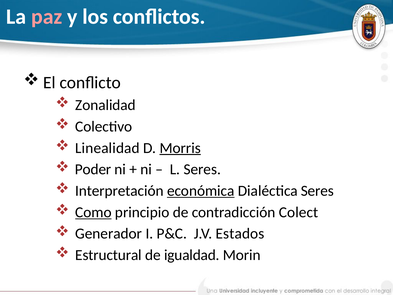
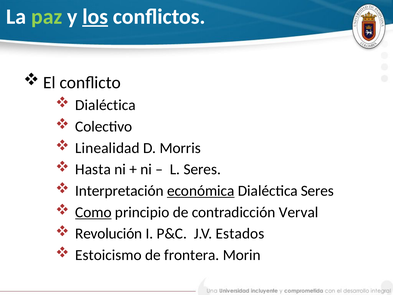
paz colour: pink -> light green
los underline: none -> present
Zonalidad at (105, 105): Zonalidad -> Dialéctica
Morris underline: present -> none
Poder: Poder -> Hasta
Colect: Colect -> Verval
Generador: Generador -> Revolución
Estructural: Estructural -> Estoicismo
igualdad: igualdad -> frontera
